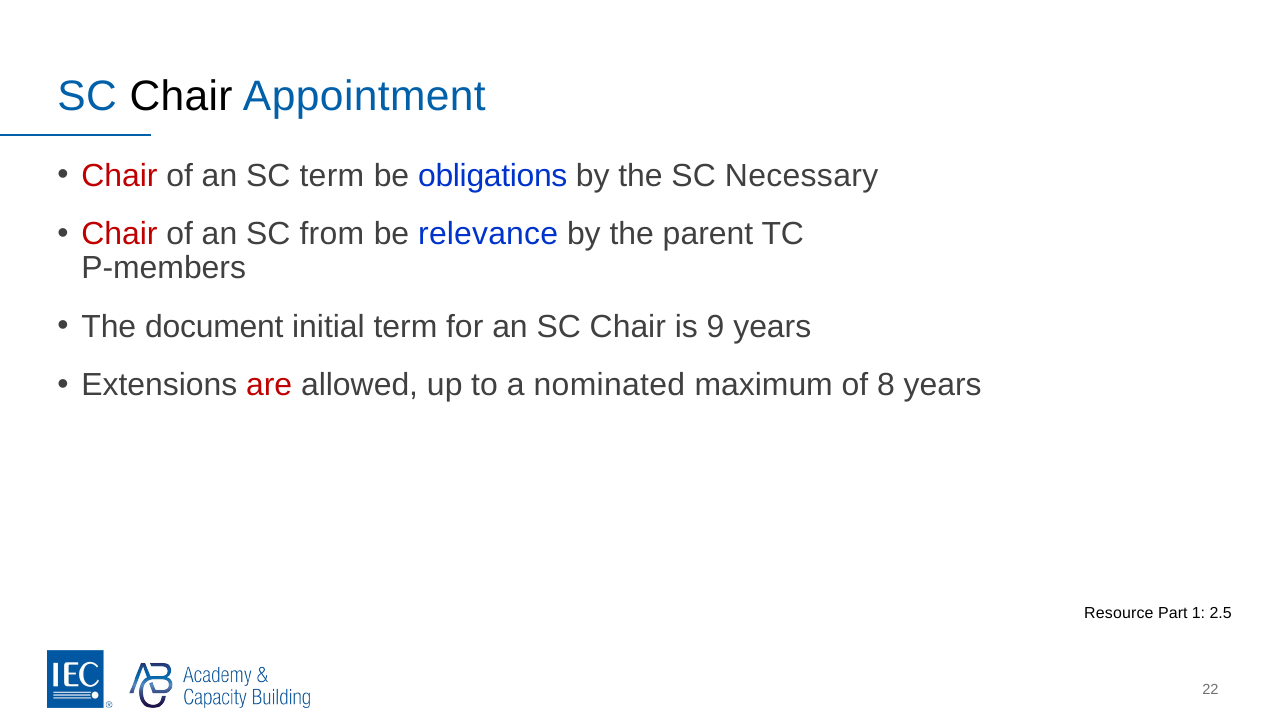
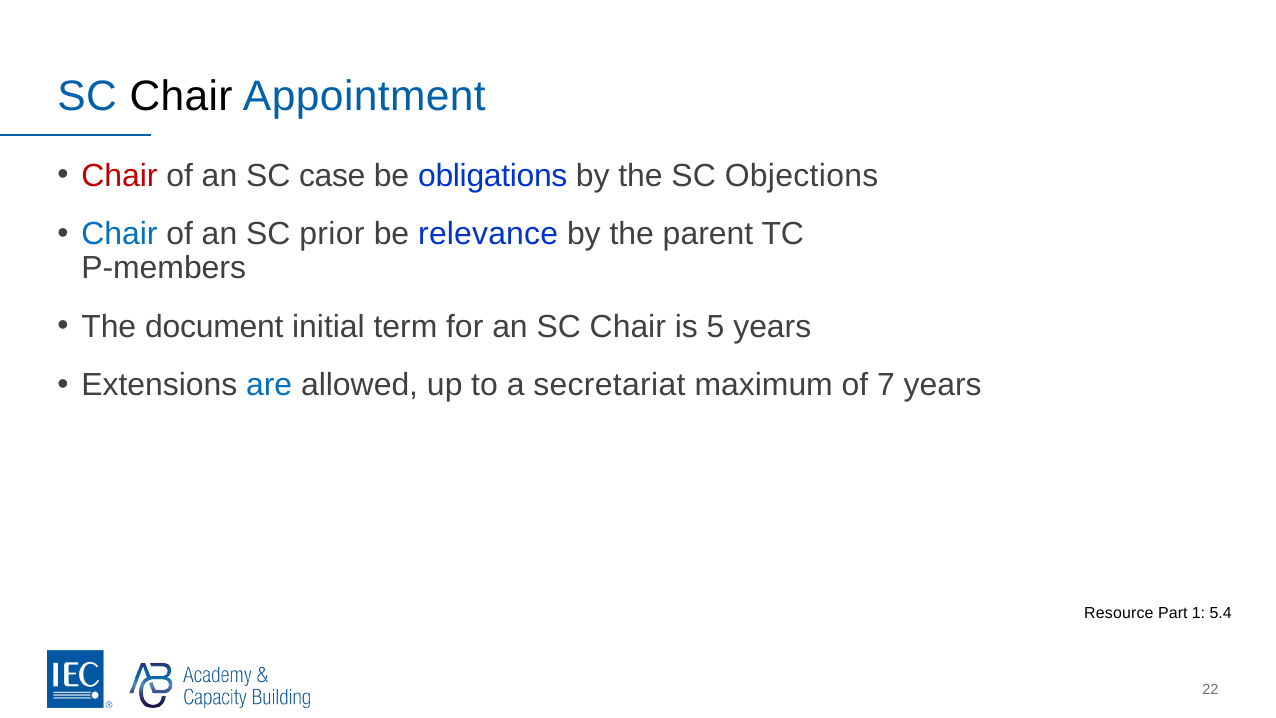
SC term: term -> case
Necessary: Necessary -> Objections
Chair at (119, 234) colour: red -> blue
from: from -> prior
9: 9 -> 5
are colour: red -> blue
nominated: nominated -> secretariat
8: 8 -> 7
2.5: 2.5 -> 5.4
